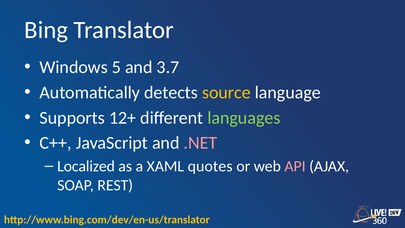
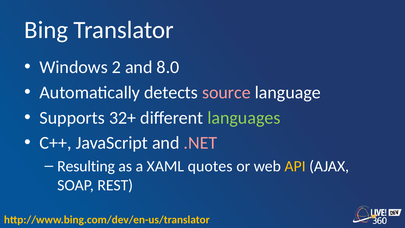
5: 5 -> 2
3.7: 3.7 -> 8.0
source colour: yellow -> pink
12+: 12+ -> 32+
Localized: Localized -> Resulting
API colour: pink -> yellow
